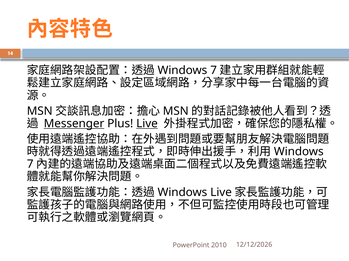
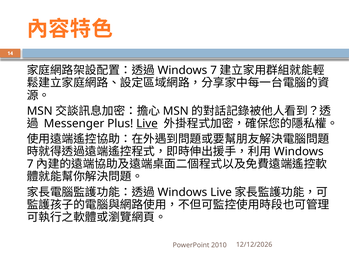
Messenger underline: present -> none
